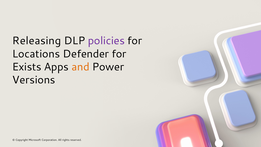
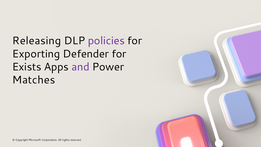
Locations: Locations -> Exporting
and colour: orange -> purple
Versions: Versions -> Matches
